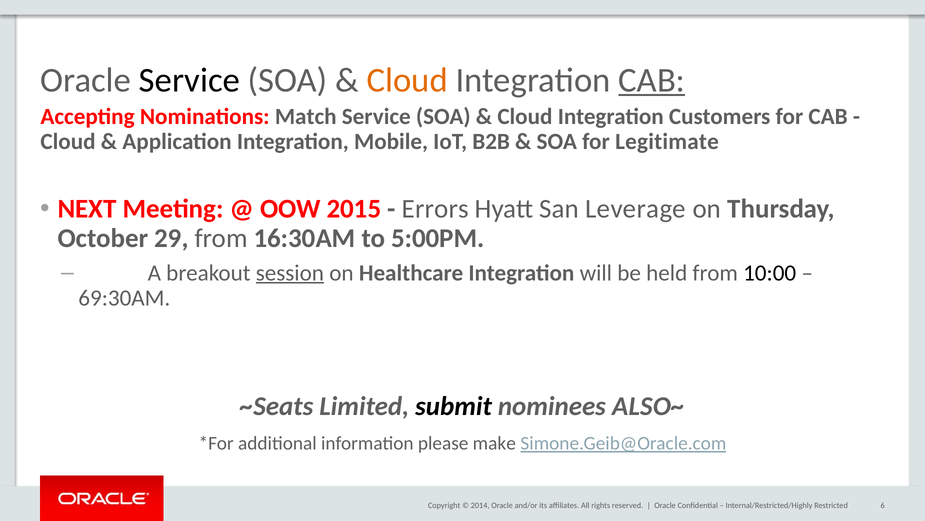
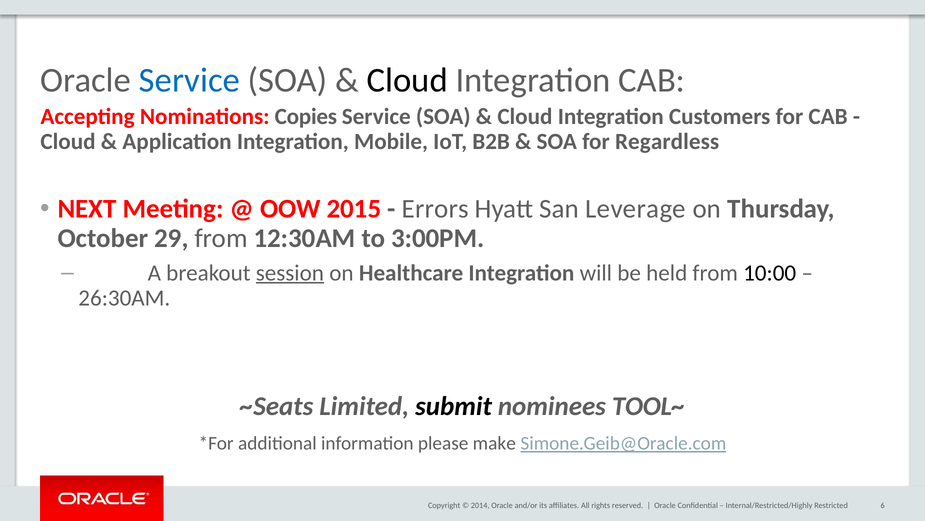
Service at (189, 80) colour: black -> blue
Cloud at (407, 80) colour: orange -> black
CAB at (652, 80) underline: present -> none
Match: Match -> Copies
Legitimate: Legitimate -> Regardless
16:30AM: 16:30AM -> 12:30AM
5:00PM: 5:00PM -> 3:00PM
69:30AM: 69:30AM -> 26:30AM
ALSO~: ALSO~ -> TOOL~
